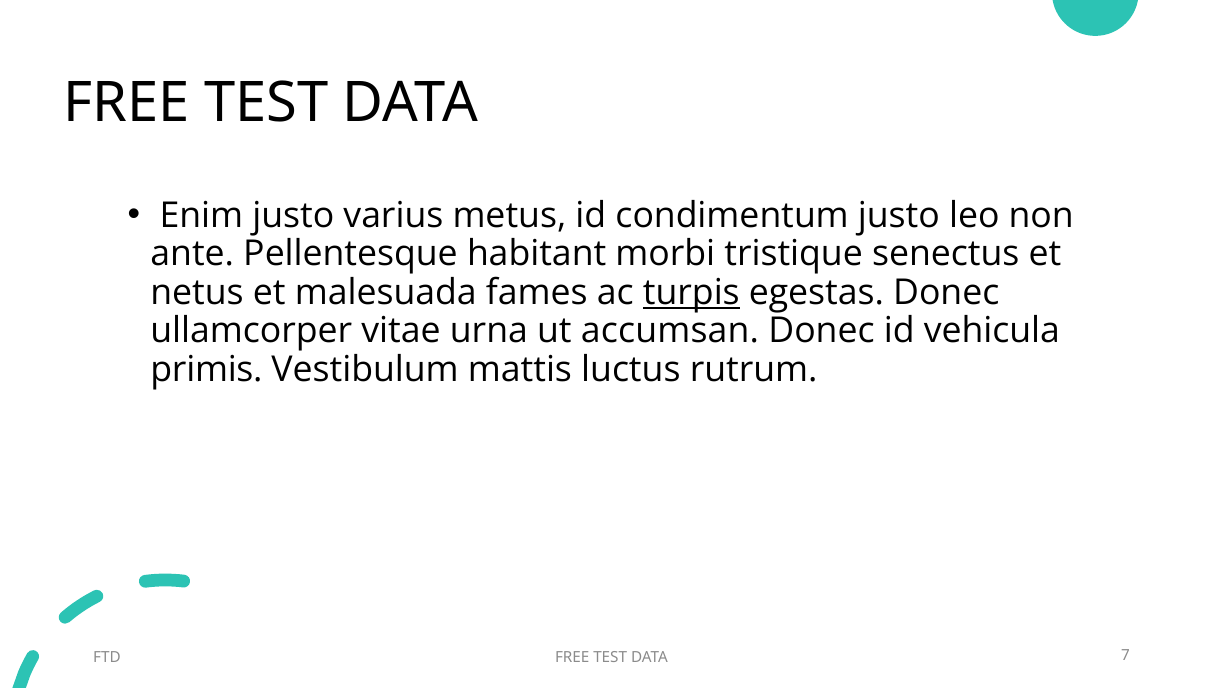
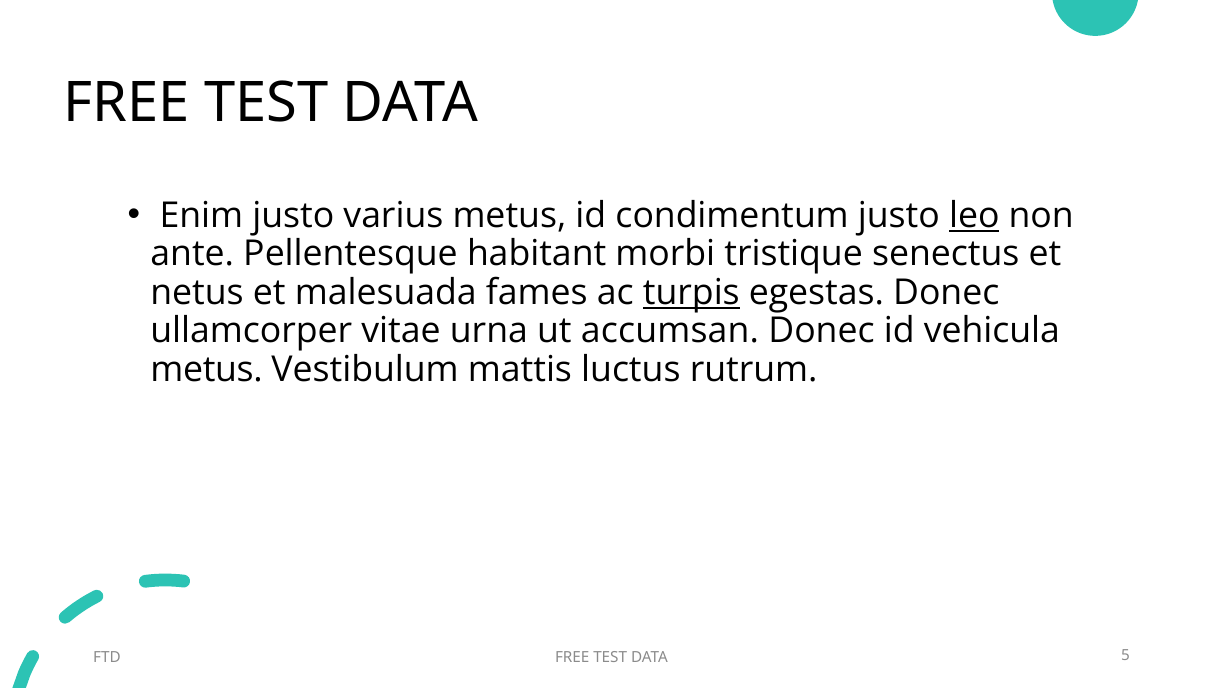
leo underline: none -> present
primis at (206, 369): primis -> metus
7: 7 -> 5
